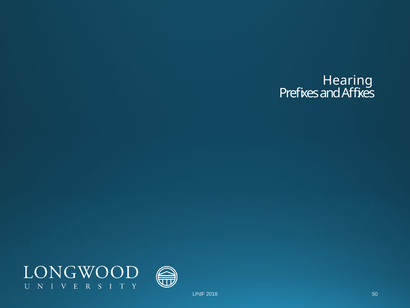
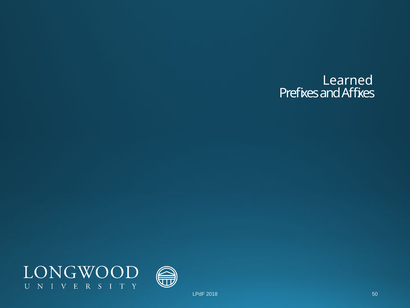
Hearing: Hearing -> Learned
